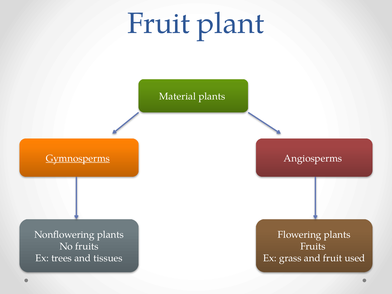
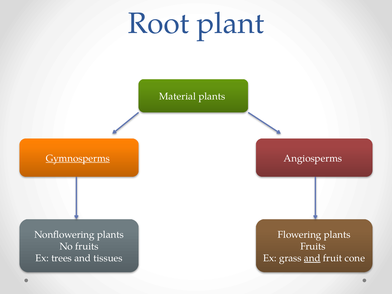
Fruit at (159, 23): Fruit -> Root
and at (312, 258) underline: none -> present
used: used -> cone
